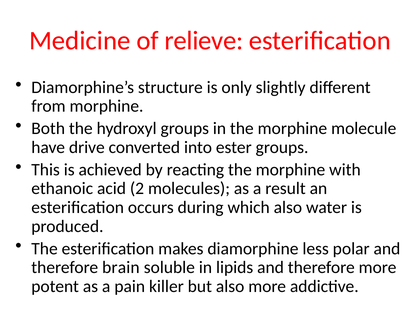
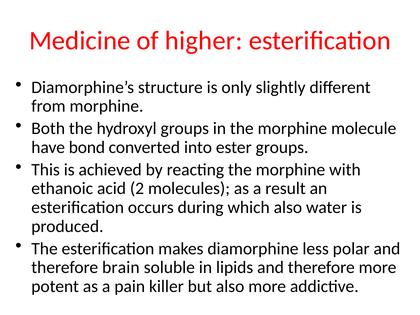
relieve: relieve -> higher
drive: drive -> bond
